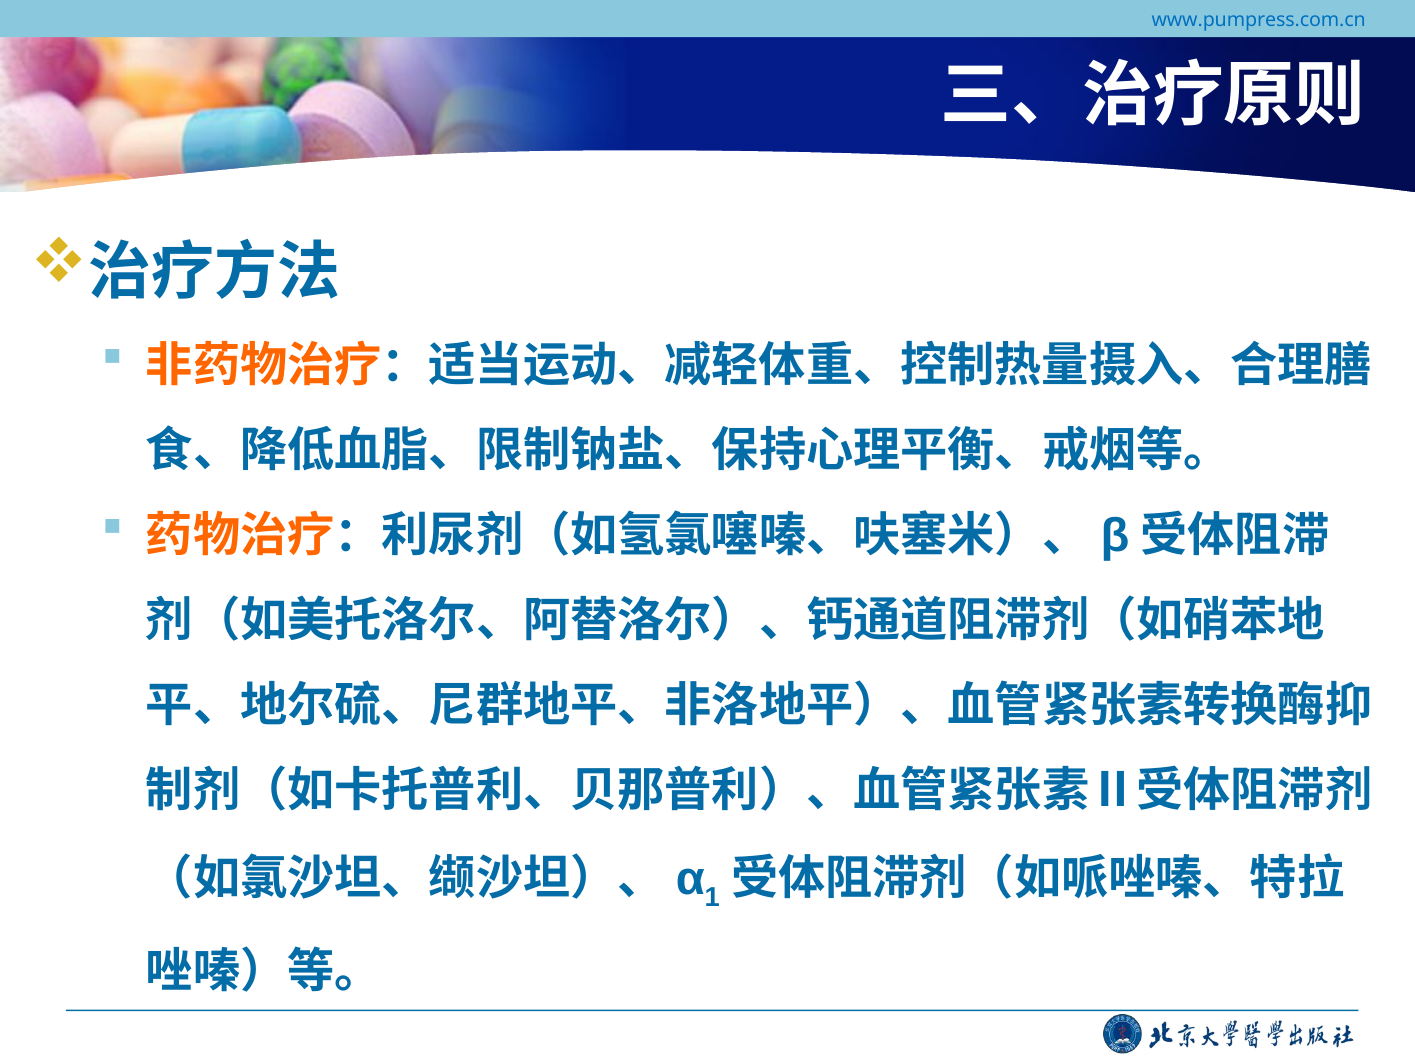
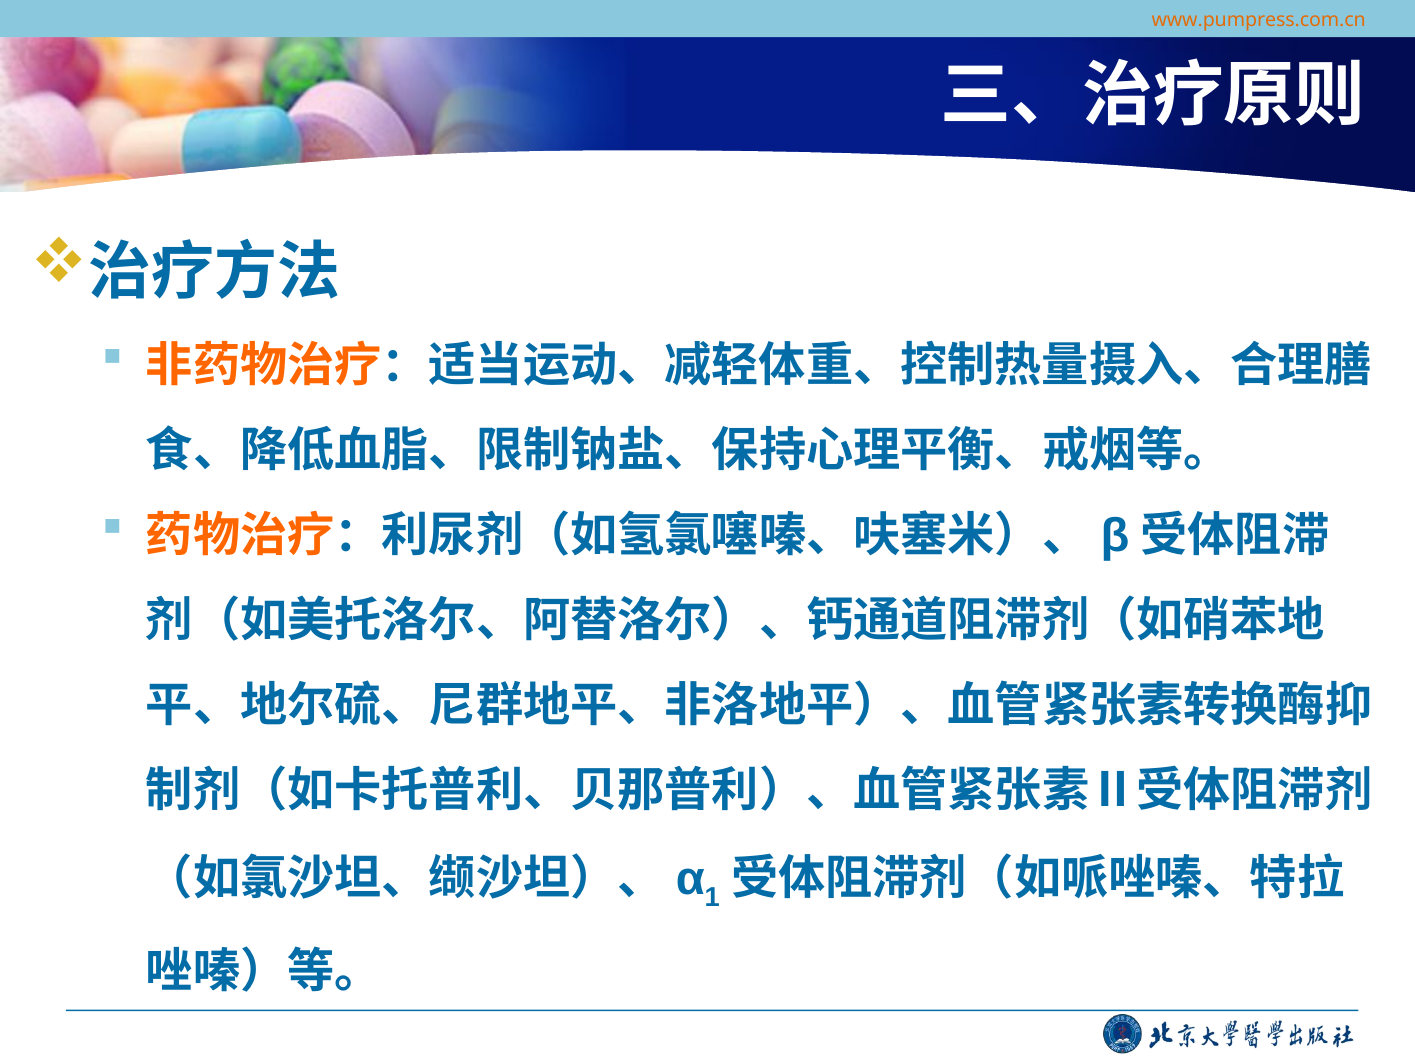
www.pumpress.com.cn colour: blue -> orange
